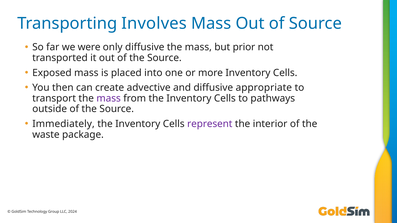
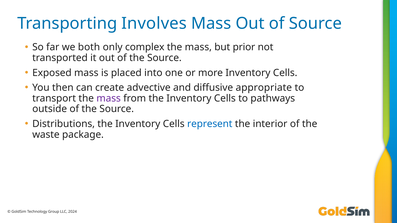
were: were -> both
only diffusive: diffusive -> complex
Immediately: Immediately -> Distributions
represent colour: purple -> blue
